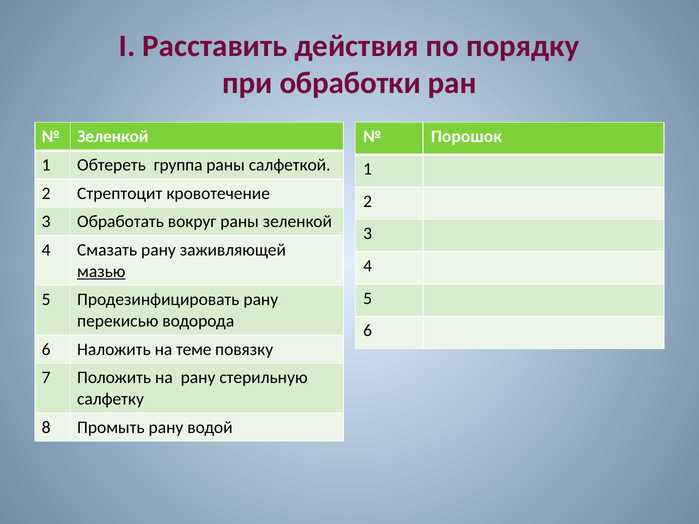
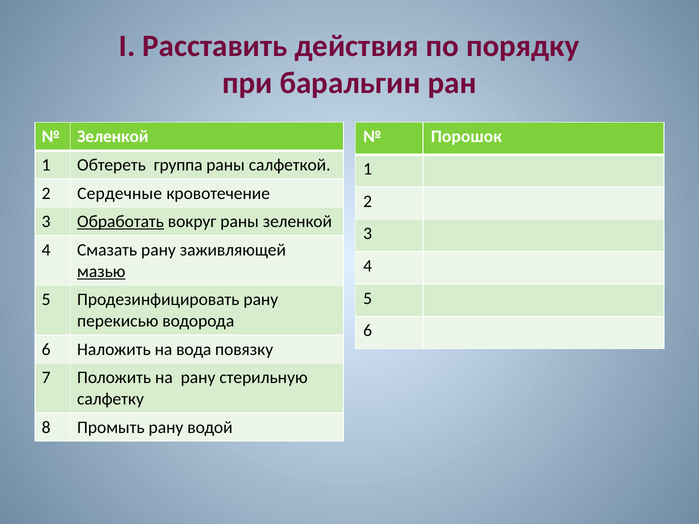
обработки: обработки -> баральгин
Стрептоцит: Стрептоцит -> Сердечные
Обработать underline: none -> present
теме: теме -> вода
